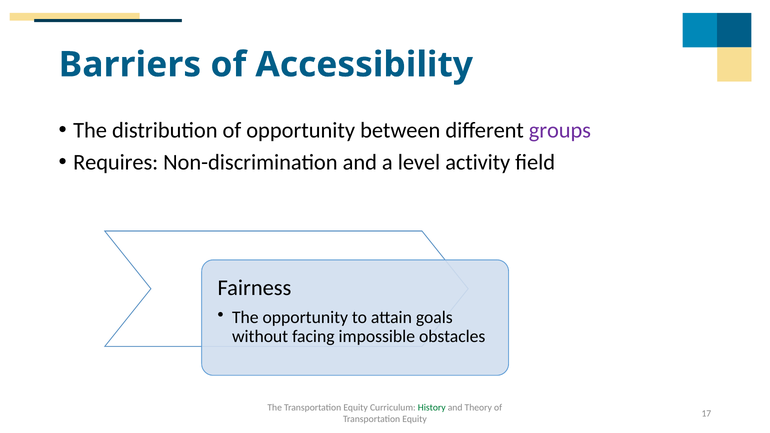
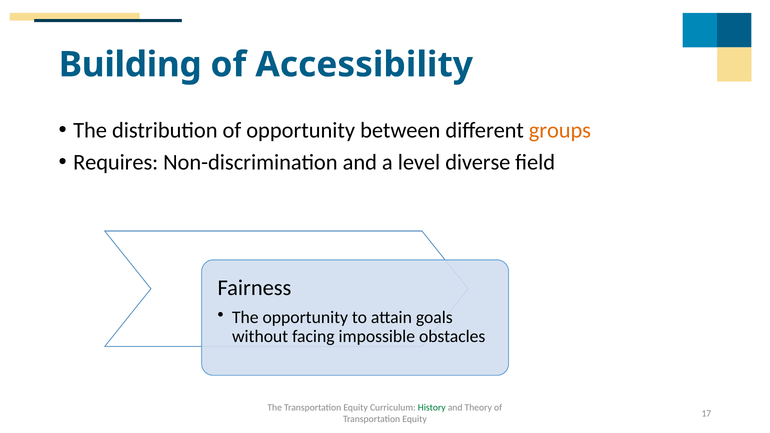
Barriers: Barriers -> Building
groups colour: purple -> orange
activity: activity -> diverse
